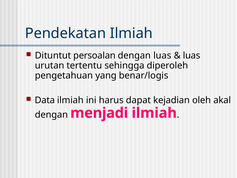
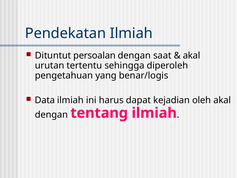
dengan luas: luas -> saat
luas at (192, 55): luas -> akal
menjadi: menjadi -> tentang
